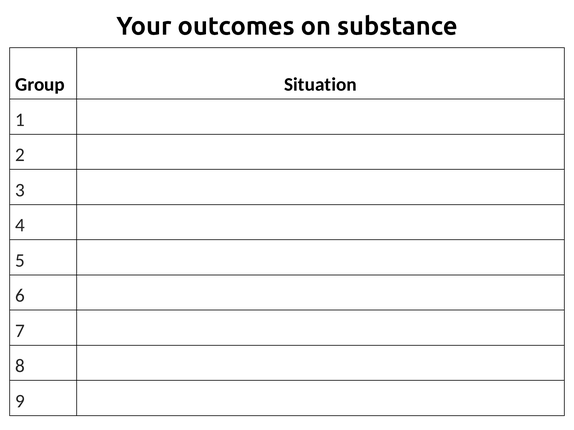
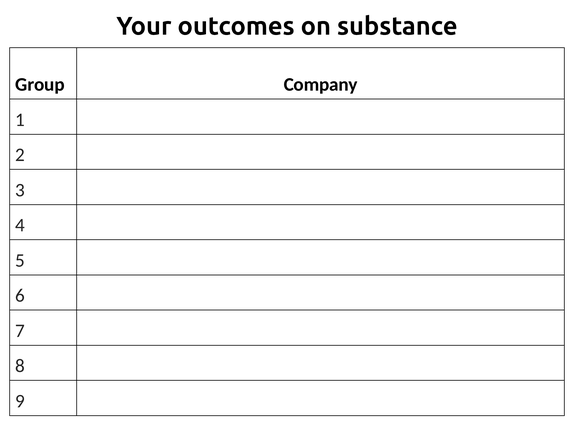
Situation: Situation -> Company
